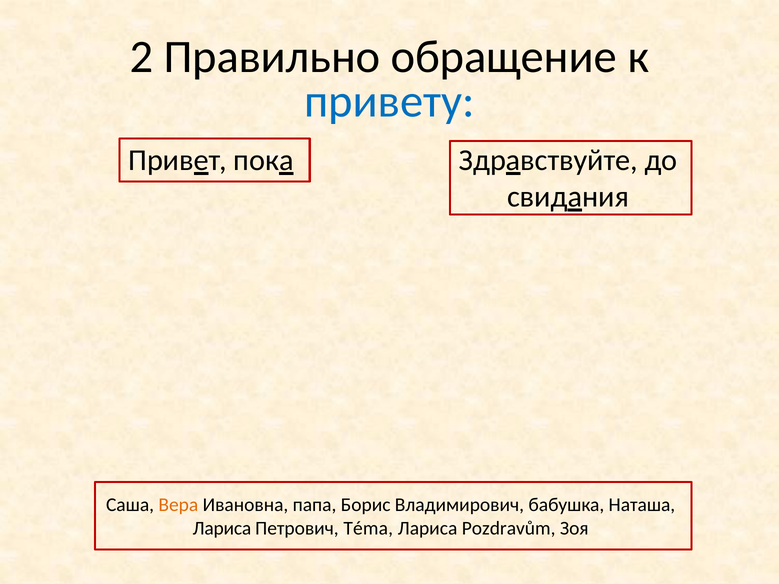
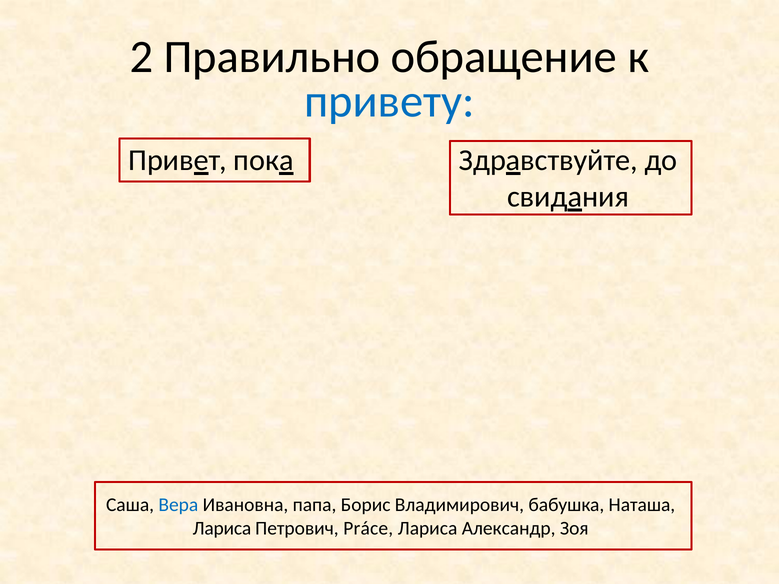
Вера colour: orange -> blue
Téma: Téma -> Práce
Pozdravům: Pozdravům -> Александр
